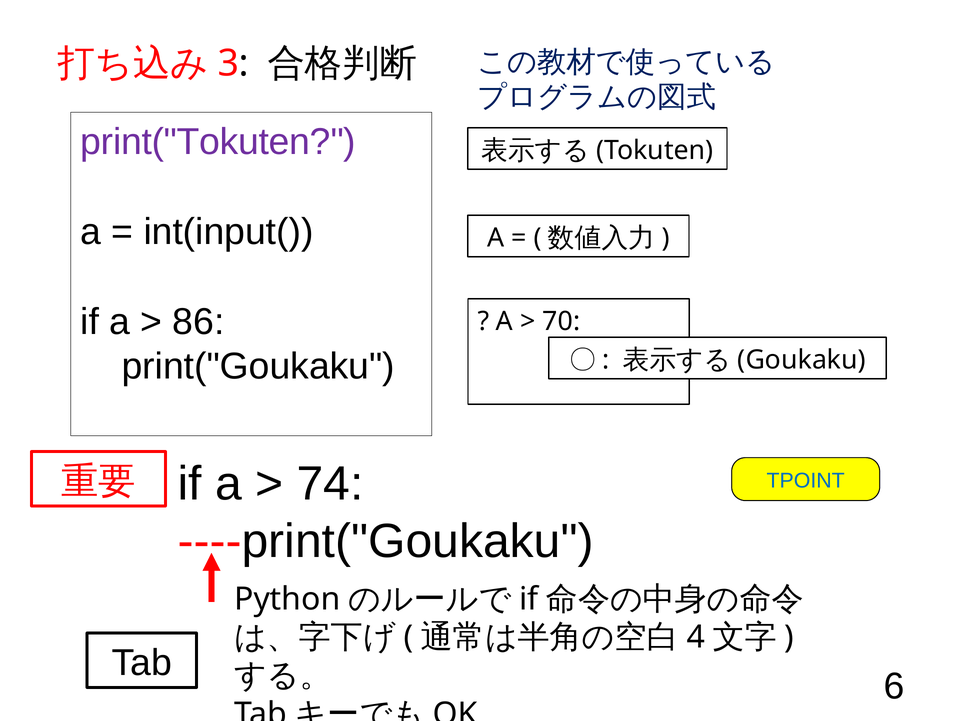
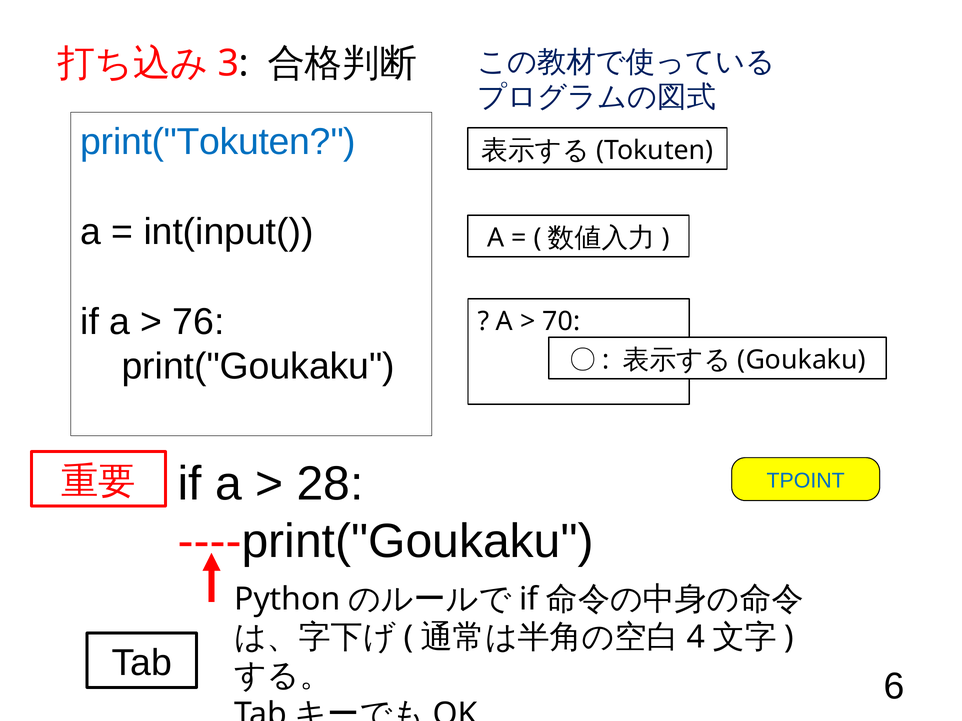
print("Tokuten colour: purple -> blue
86: 86 -> 76
74: 74 -> 28
